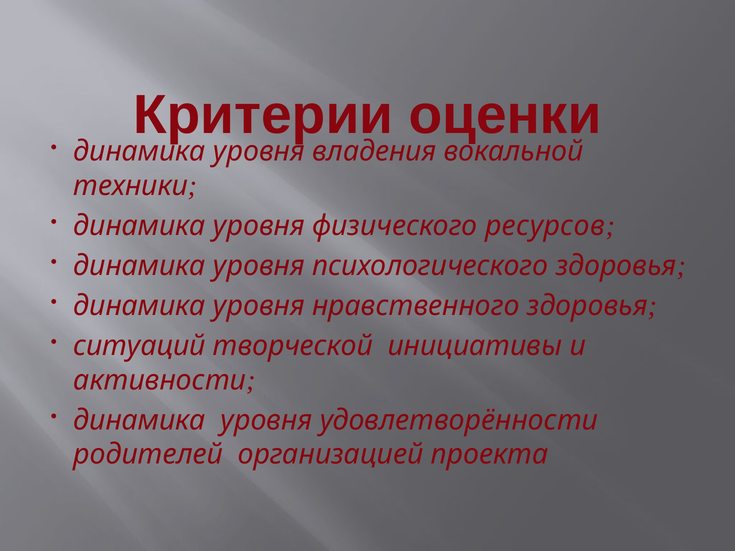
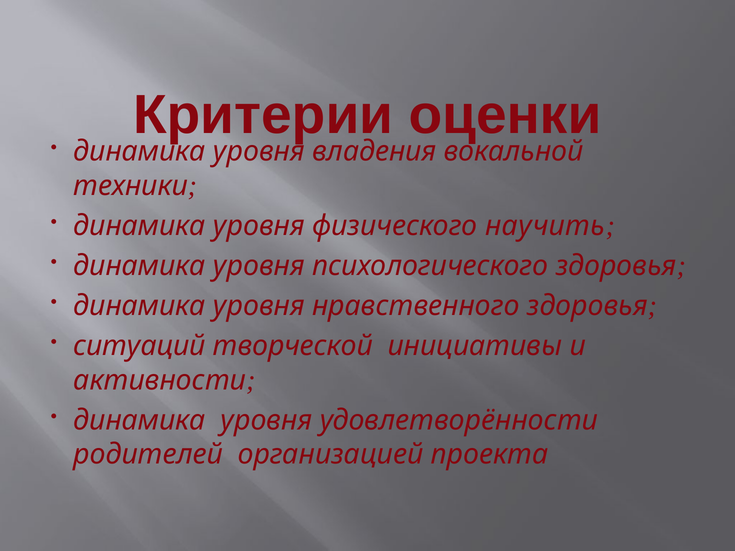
ресурсов: ресурсов -> научить
